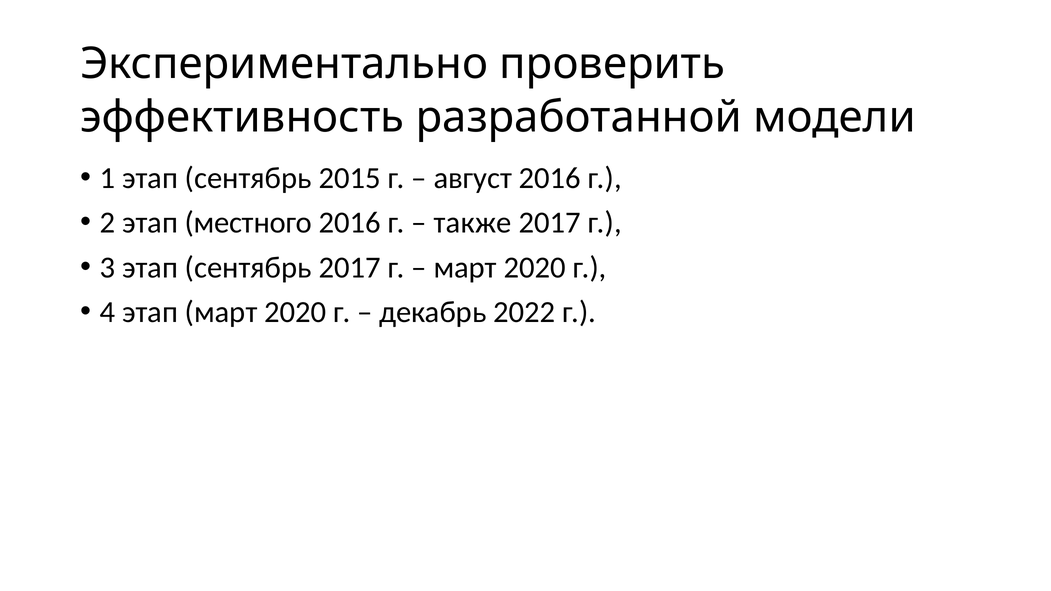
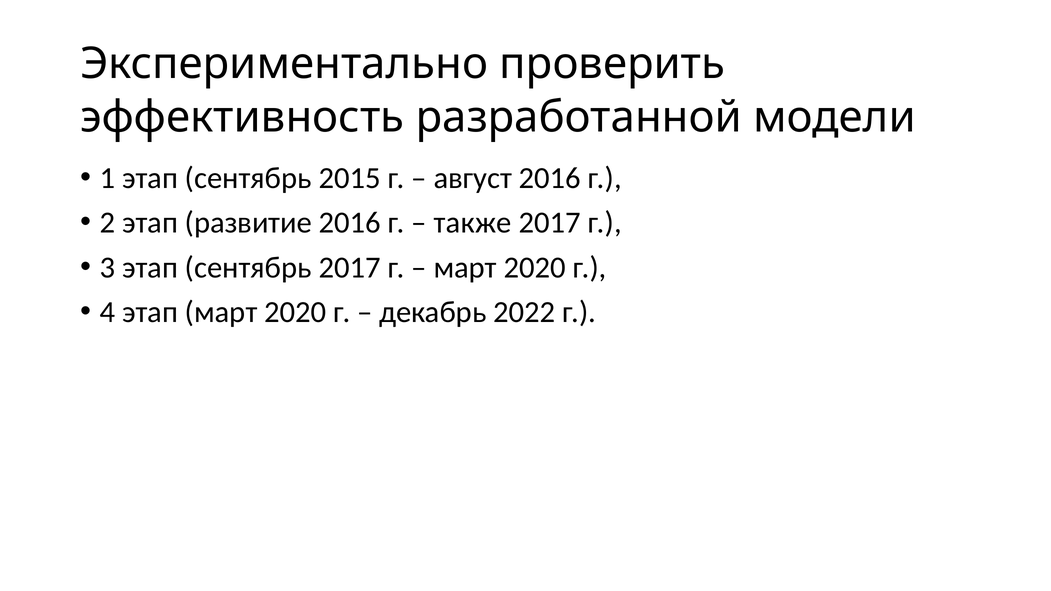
местного: местного -> развитие
